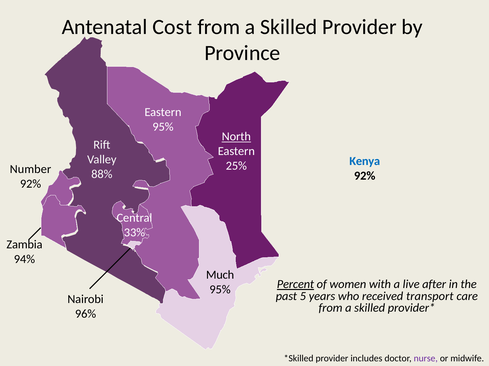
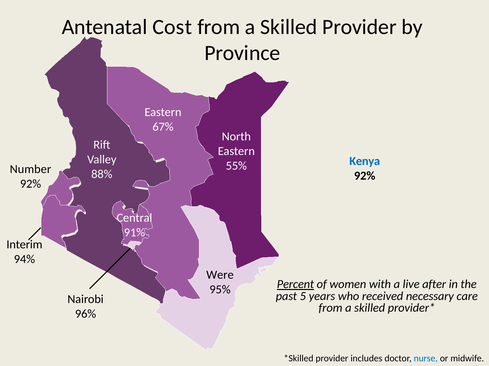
95% at (163, 127): 95% -> 67%
North underline: present -> none
25%: 25% -> 55%
33%: 33% -> 91%
Zambia: Zambia -> Interim
Much: Much -> Were
transport: transport -> necessary
nurse colour: purple -> blue
